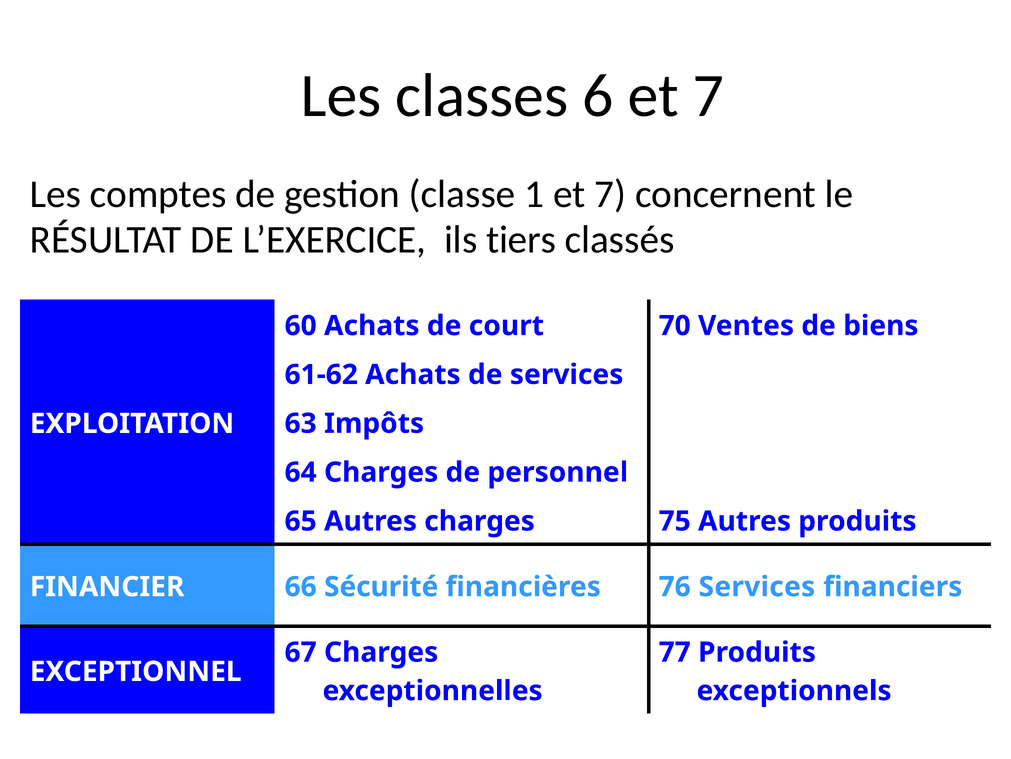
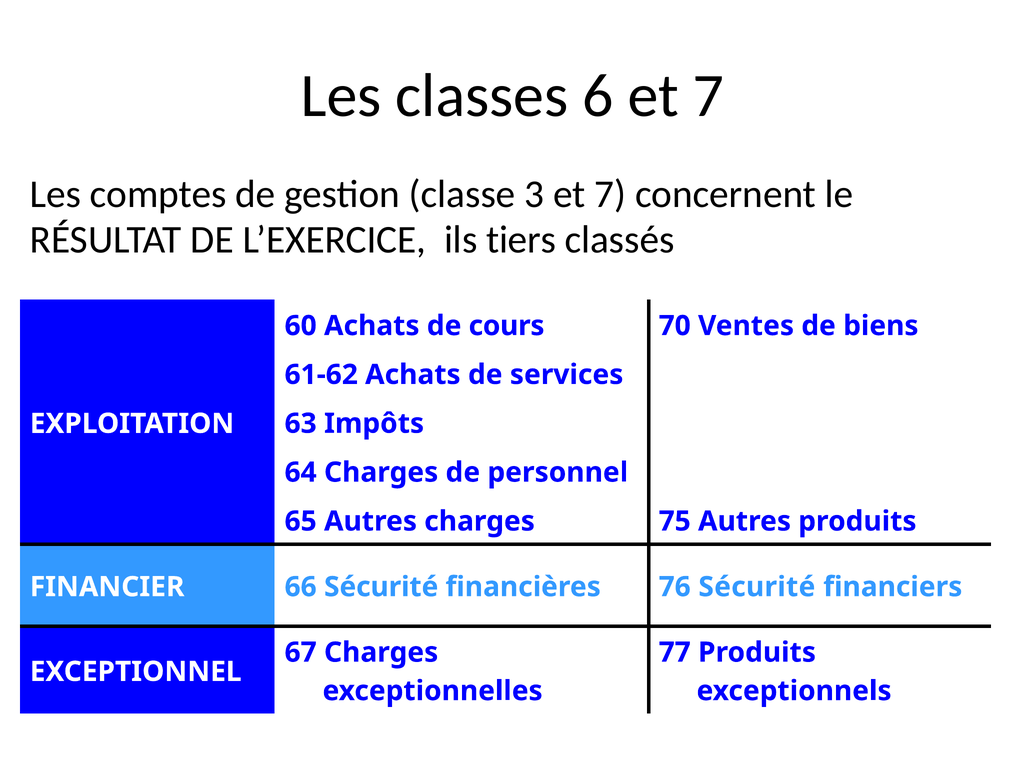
1: 1 -> 3
court: court -> cours
76 Services: Services -> Sécurité
